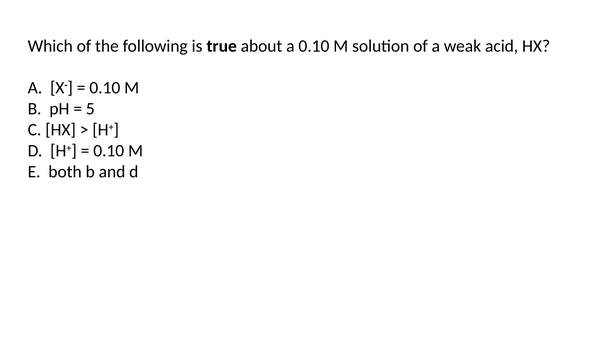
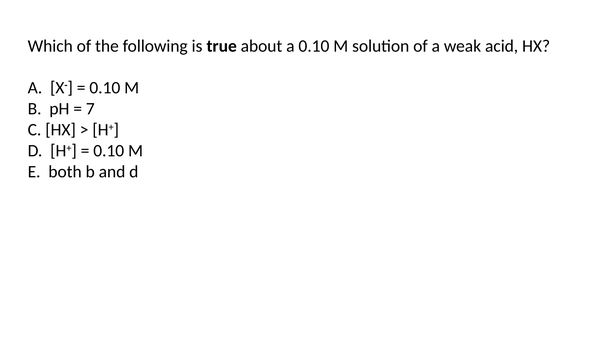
5: 5 -> 7
